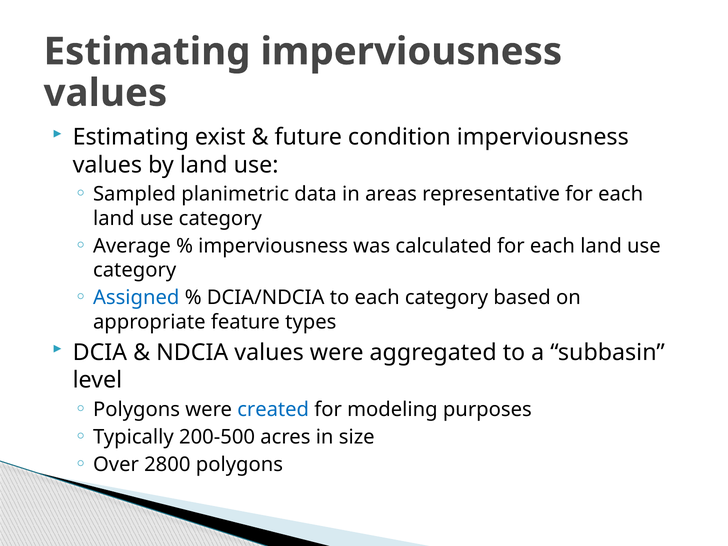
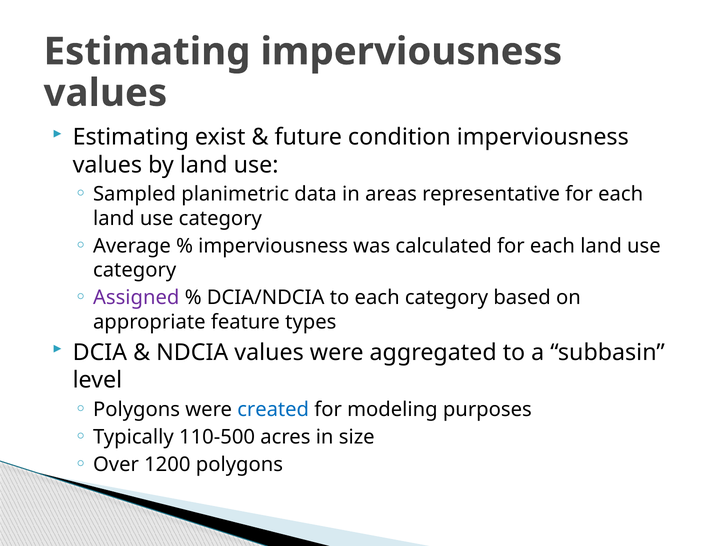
Assigned colour: blue -> purple
200-500: 200-500 -> 110-500
2800: 2800 -> 1200
